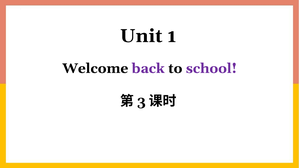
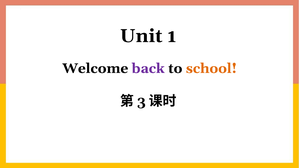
school colour: purple -> orange
